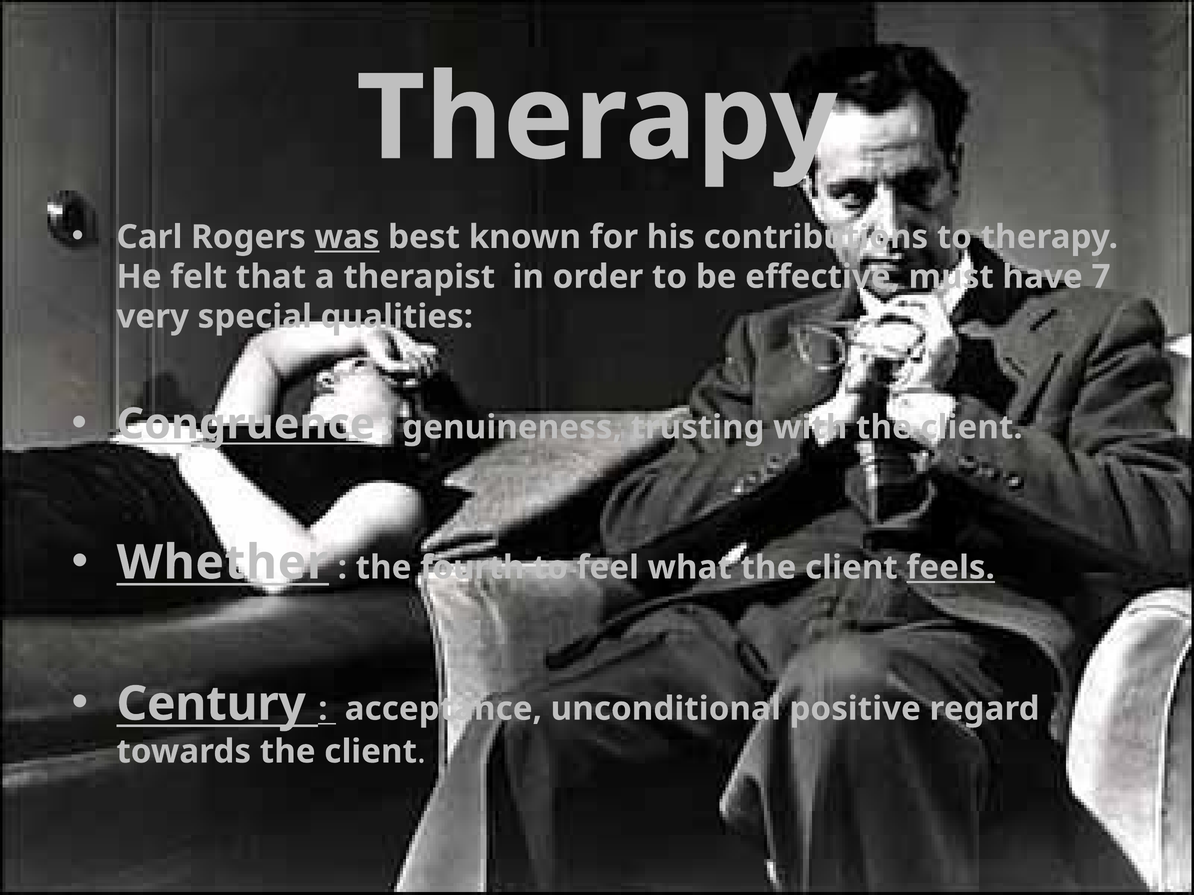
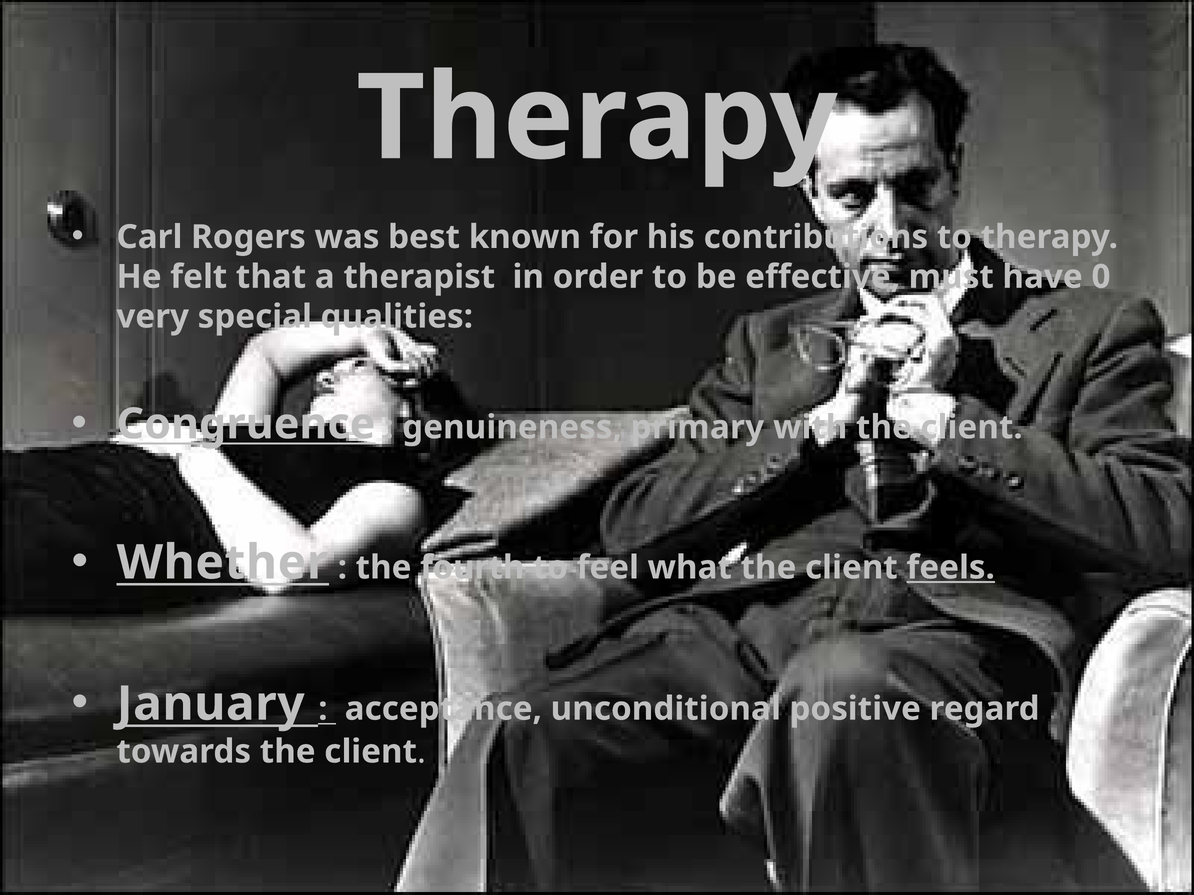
was underline: present -> none
7: 7 -> 0
trusting: trusting -> primary
Century: Century -> January
